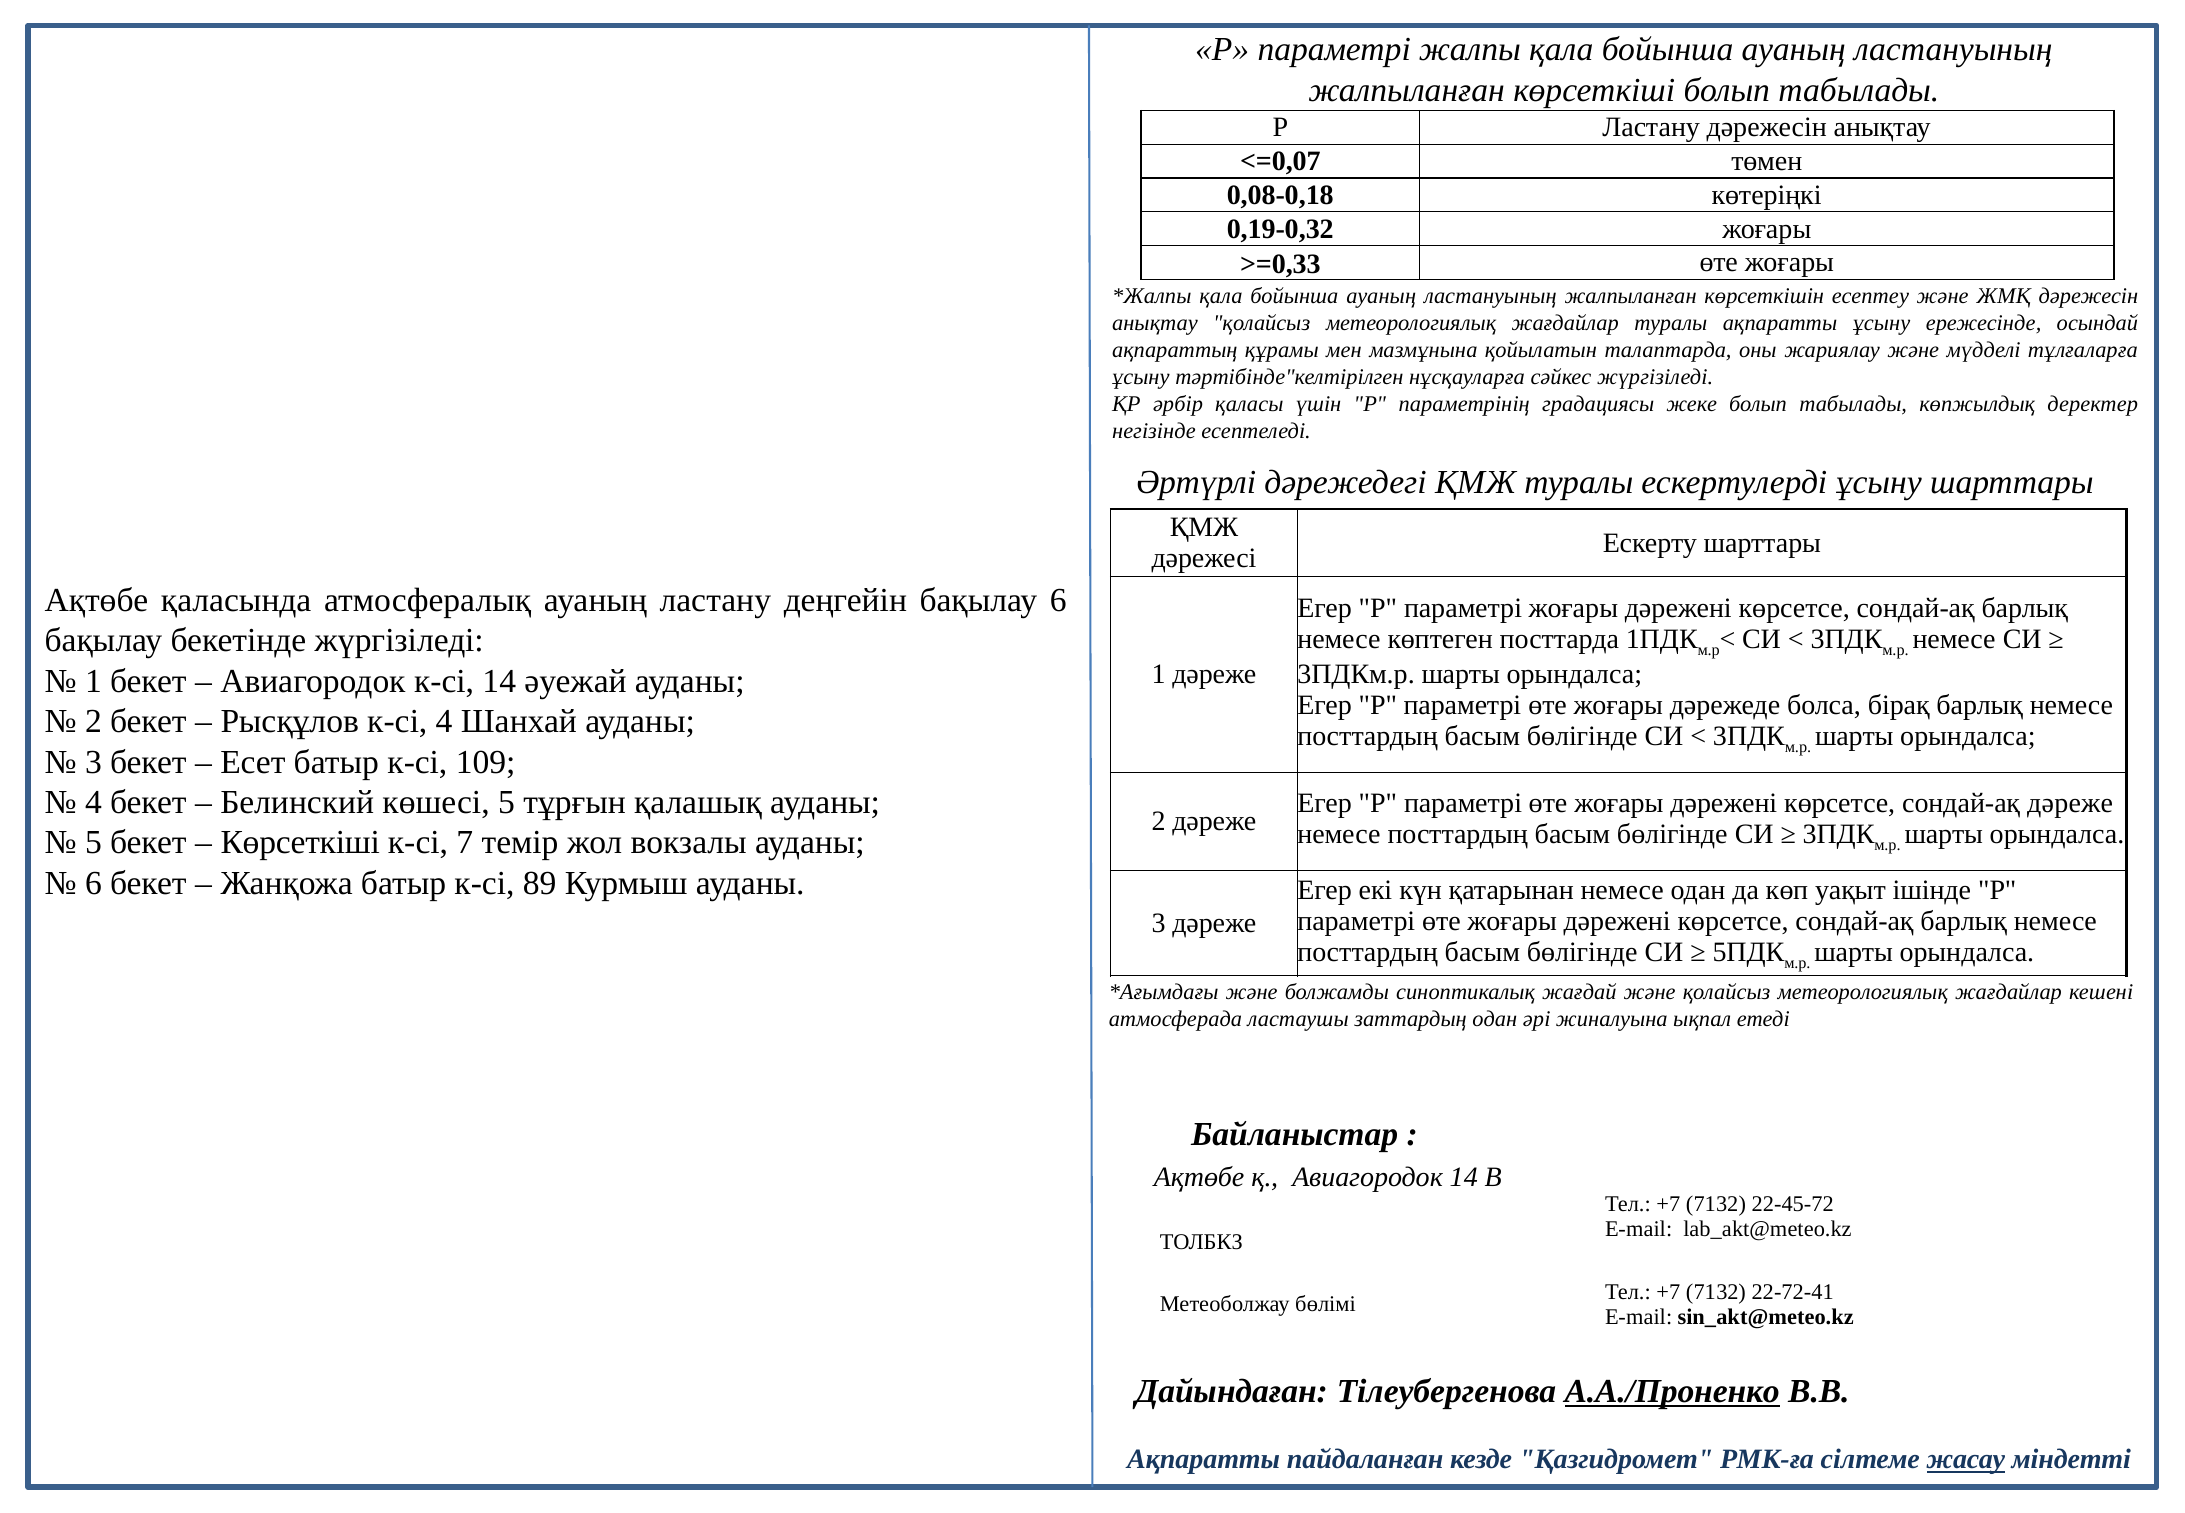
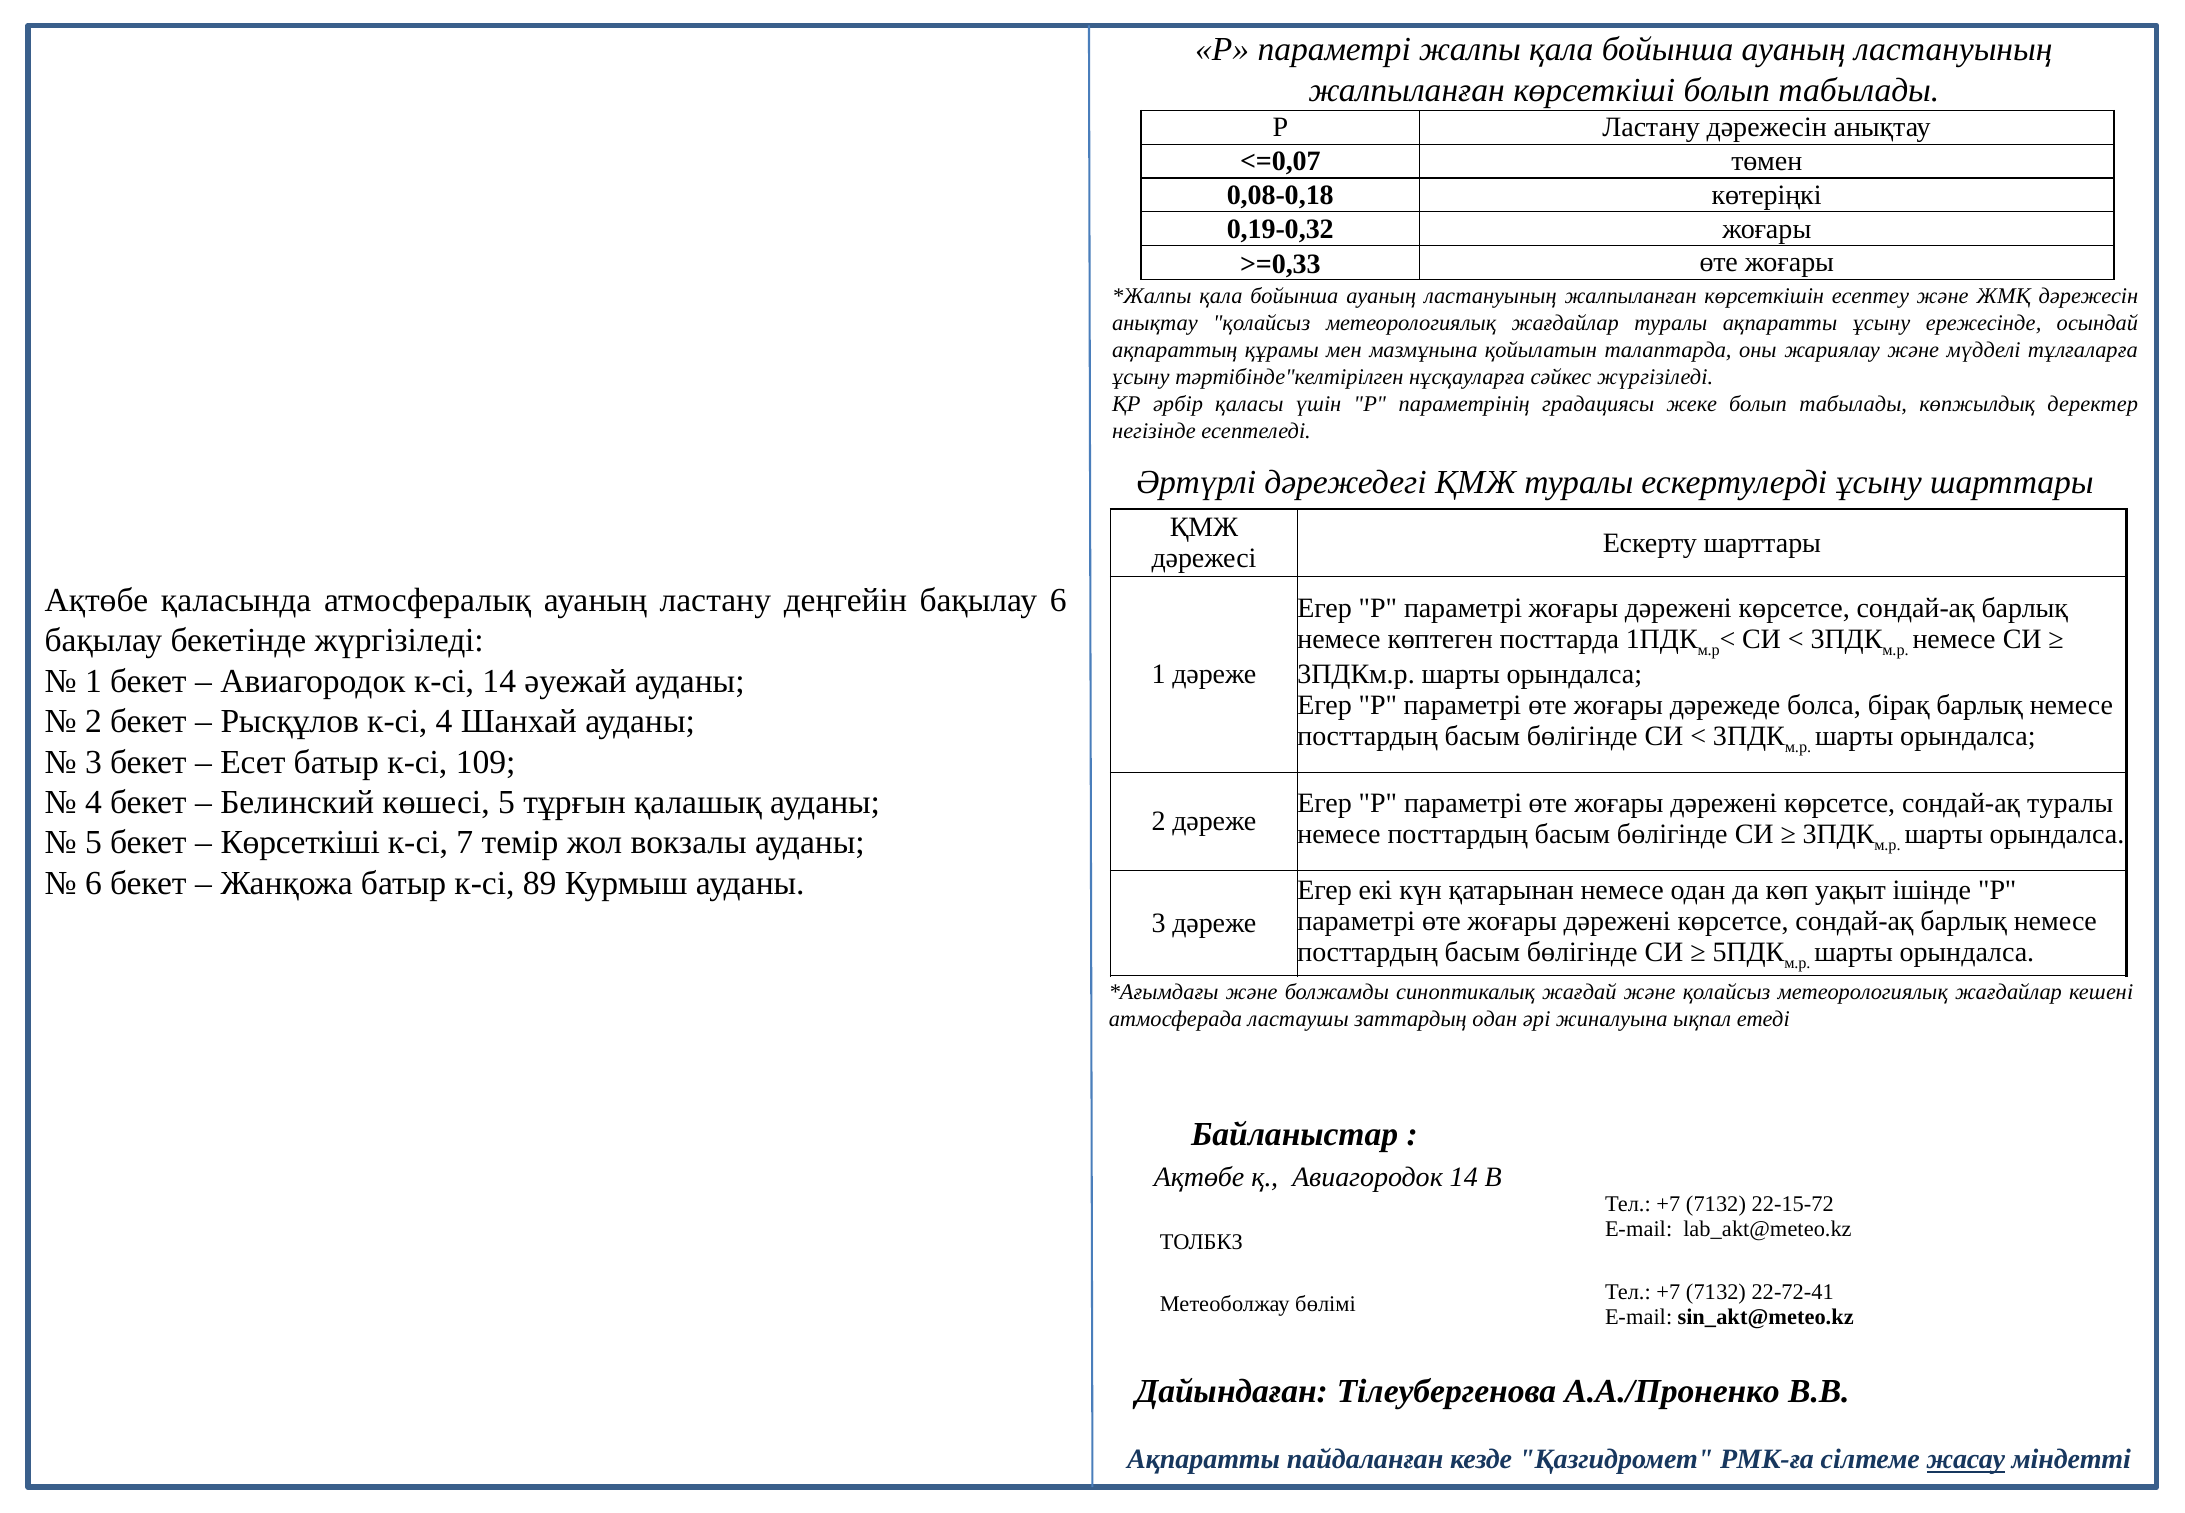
сондай-ақ дәреже: дәреже -> туралы
22-45-72: 22-45-72 -> 22-15-72
А.А./Проненко underline: present -> none
